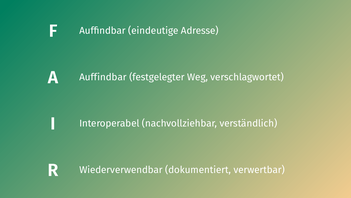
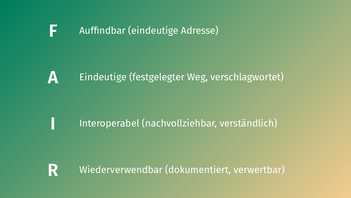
A Auffindbar: Auffindbar -> Eindeutige
